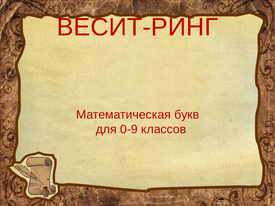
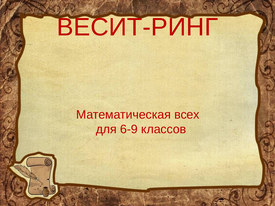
букв: букв -> всех
0-9: 0-9 -> 6-9
